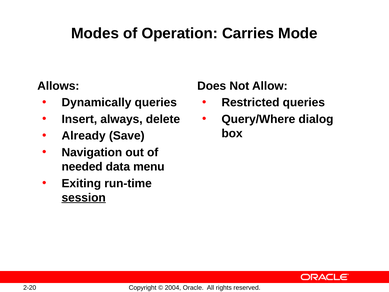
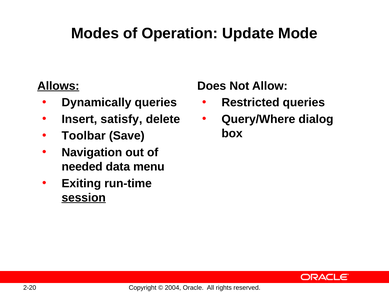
Carries: Carries -> Update
Allows underline: none -> present
always: always -> satisfy
Already: Already -> Toolbar
